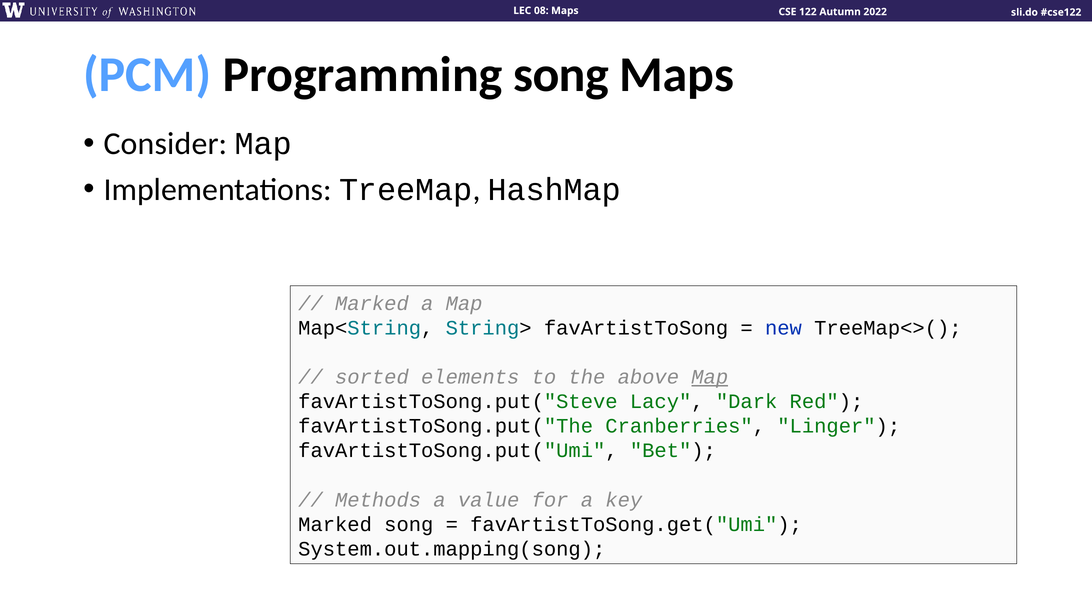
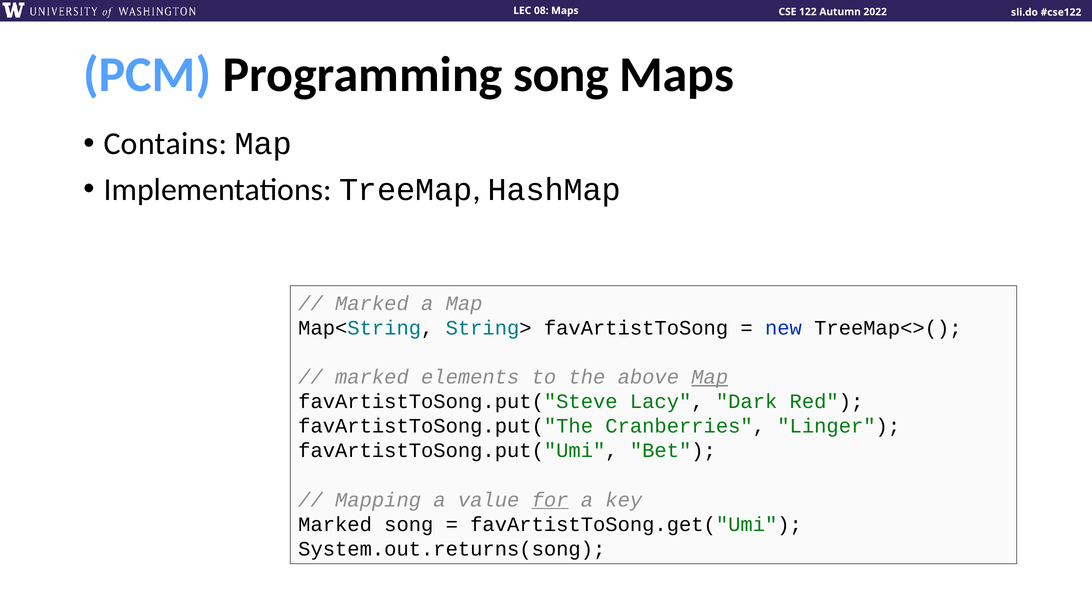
Consider: Consider -> Contains
sorted at (372, 377): sorted -> marked
Methods: Methods -> Mapping
for underline: none -> present
System.out.mapping(song: System.out.mapping(song -> System.out.returns(song
